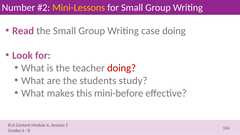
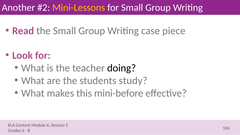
Number: Number -> Another
case doing: doing -> piece
doing at (122, 68) colour: red -> black
